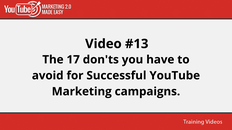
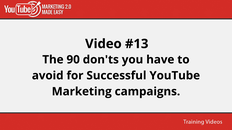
17: 17 -> 90
